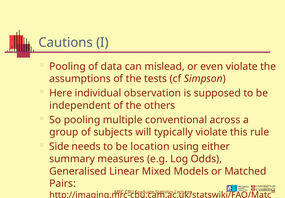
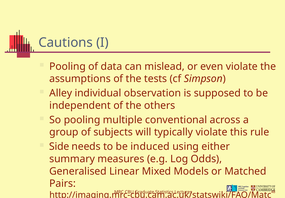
Here: Here -> Alley
location: location -> induced
